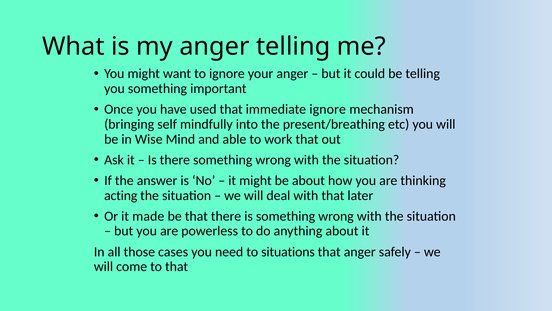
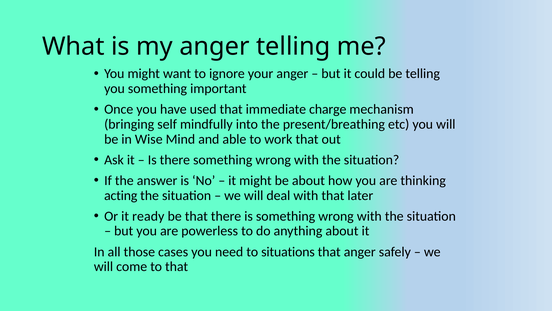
immediate ignore: ignore -> charge
made: made -> ready
